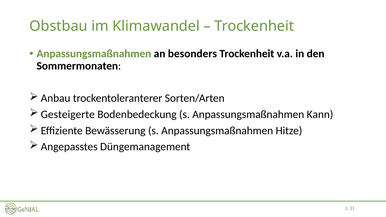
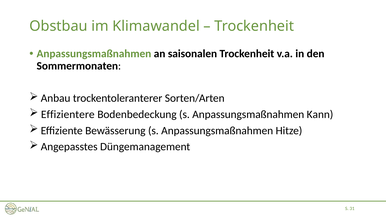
besonders: besonders -> saisonalen
Gesteigerte: Gesteigerte -> Effizientere
